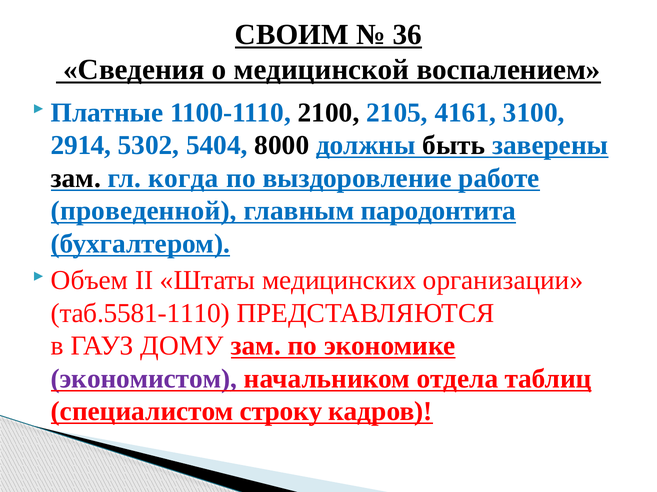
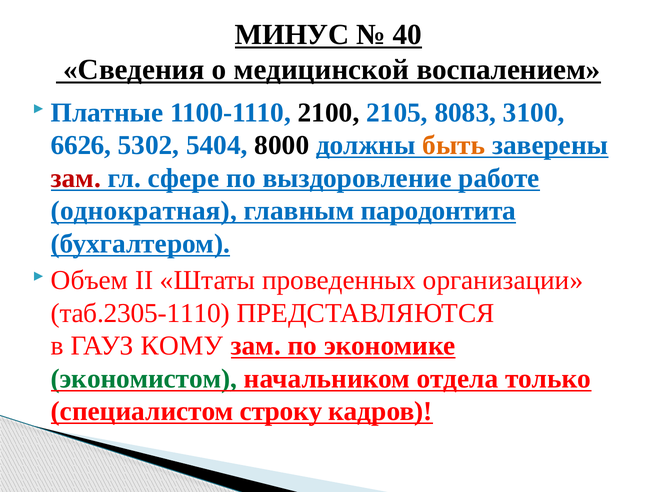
СВОИМ: СВОИМ -> МИНУС
36: 36 -> 40
4161: 4161 -> 8083
2914: 2914 -> 6626
быть colour: black -> orange
зам at (76, 178) colour: black -> red
когда: когда -> сфере
проведенной: проведенной -> однократная
медицинских: медицинских -> проведенных
таб.5581-1110: таб.5581-1110 -> таб.2305-1110
ДОМУ: ДОМУ -> КОМУ
экономистом colour: purple -> green
таблиц: таблиц -> только
